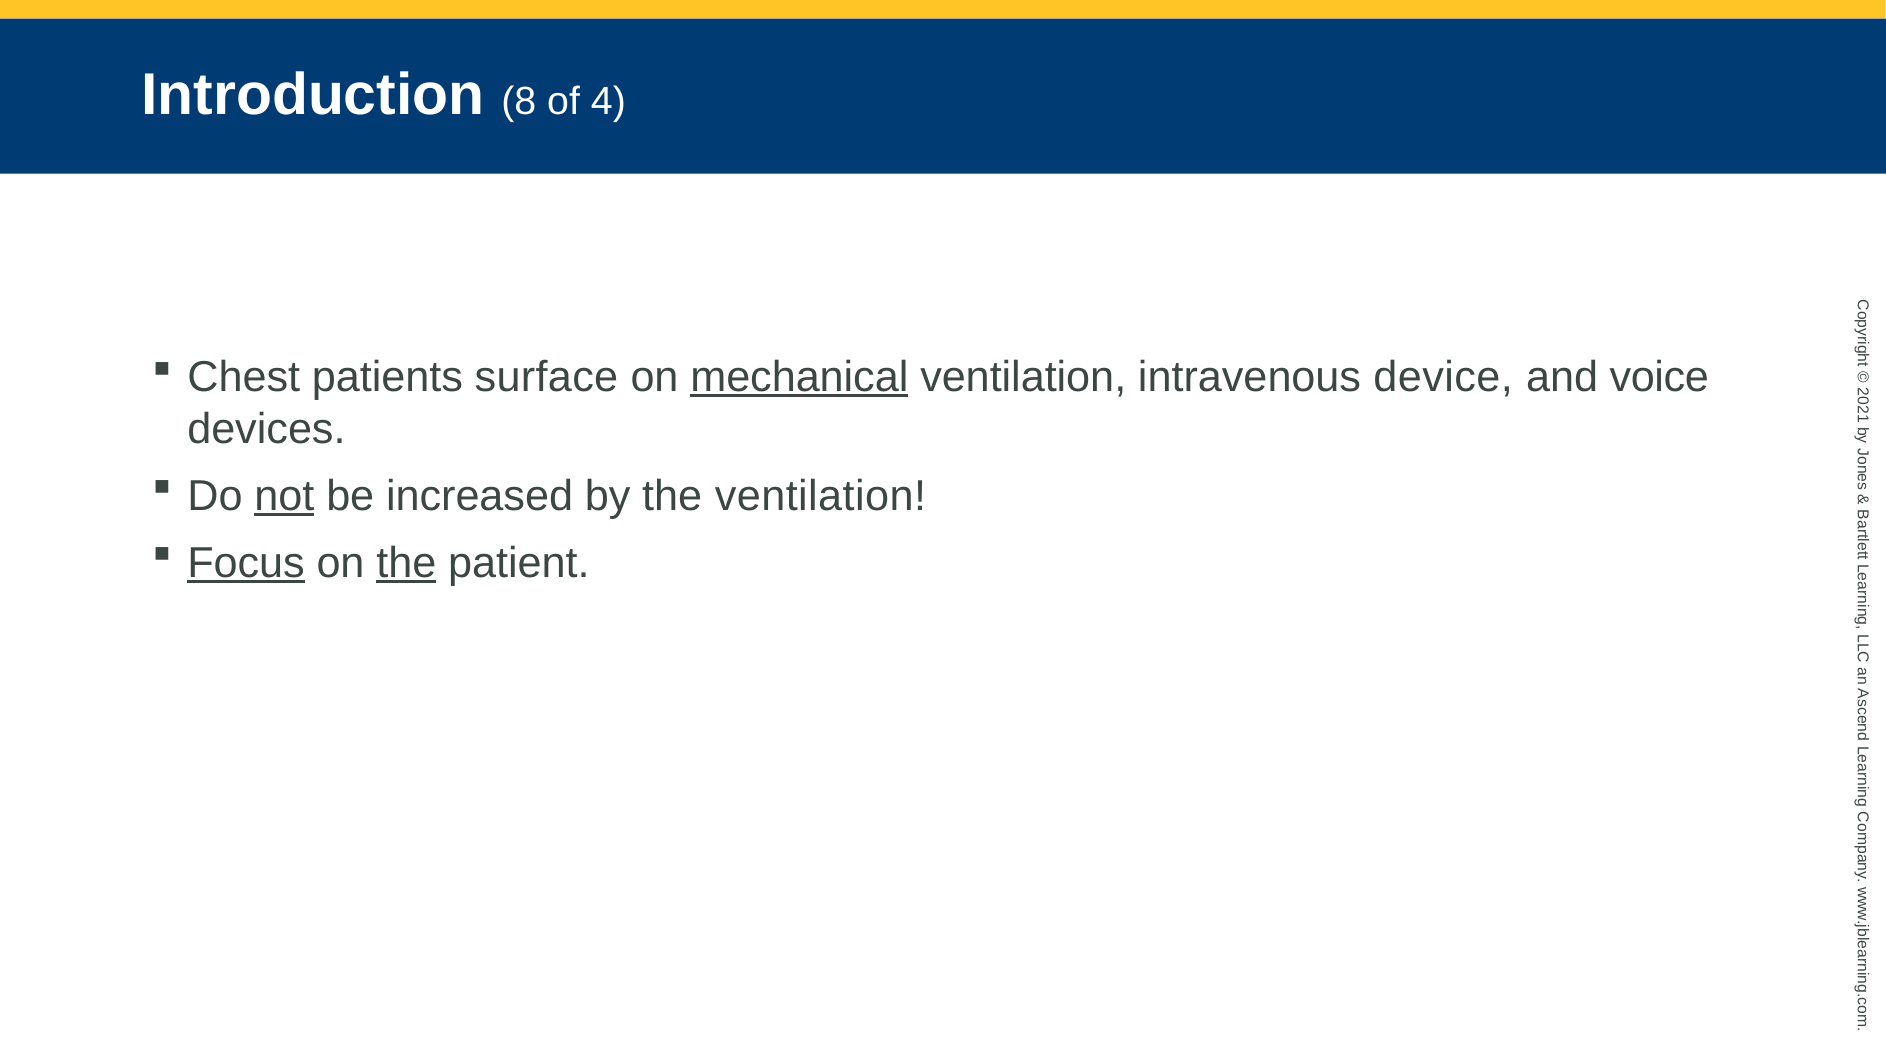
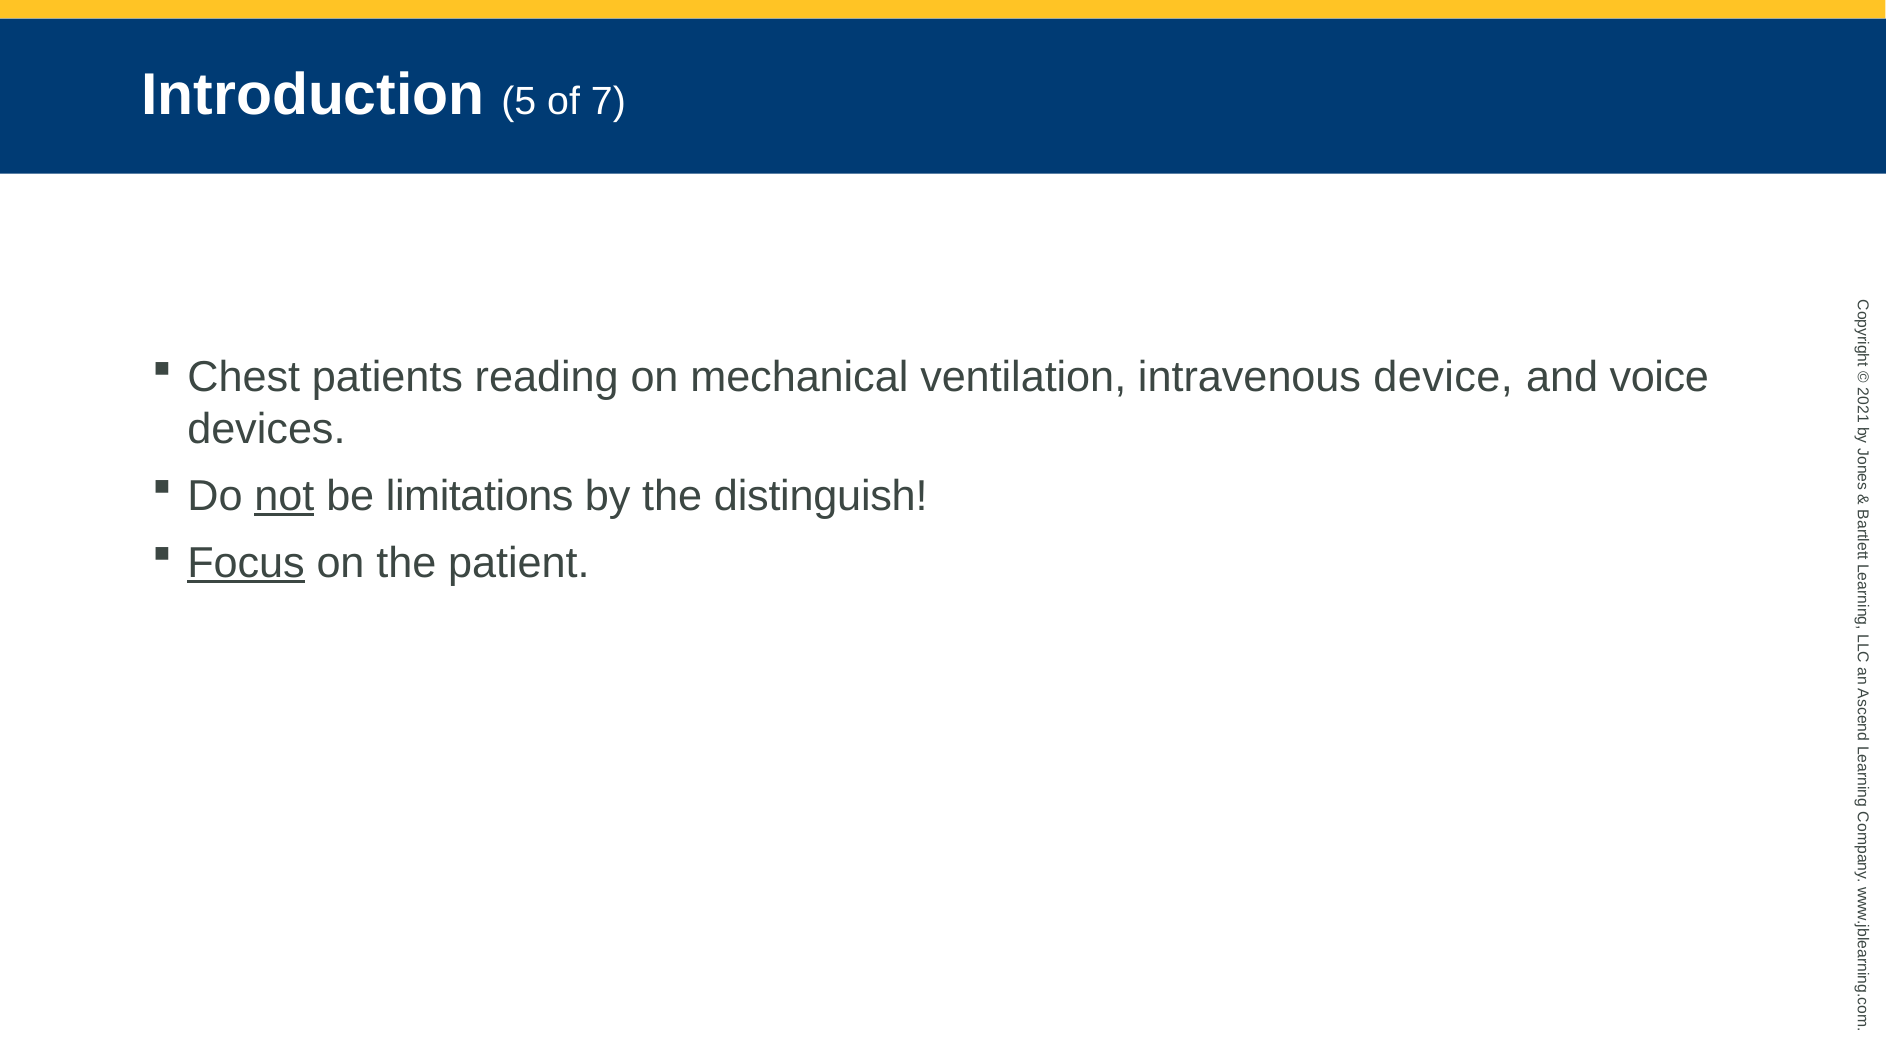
8: 8 -> 5
4: 4 -> 7
surface: surface -> reading
mechanical underline: present -> none
increased: increased -> limitations
the ventilation: ventilation -> distinguish
the at (406, 563) underline: present -> none
